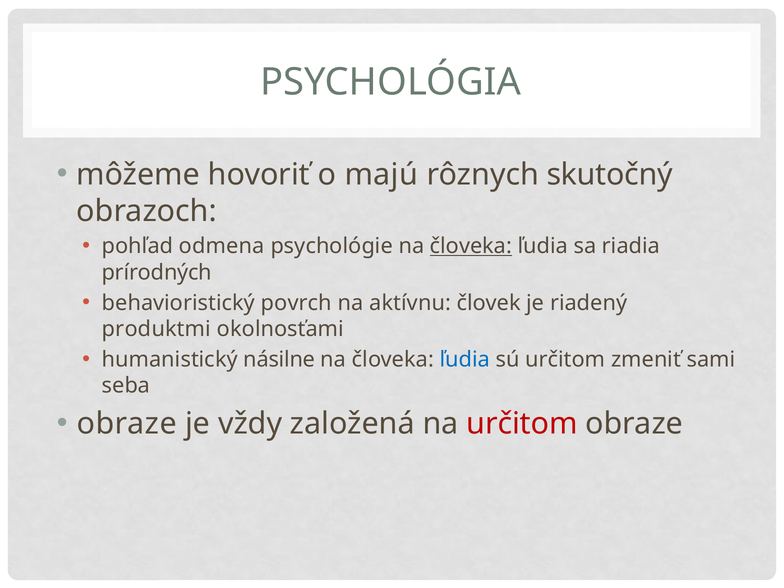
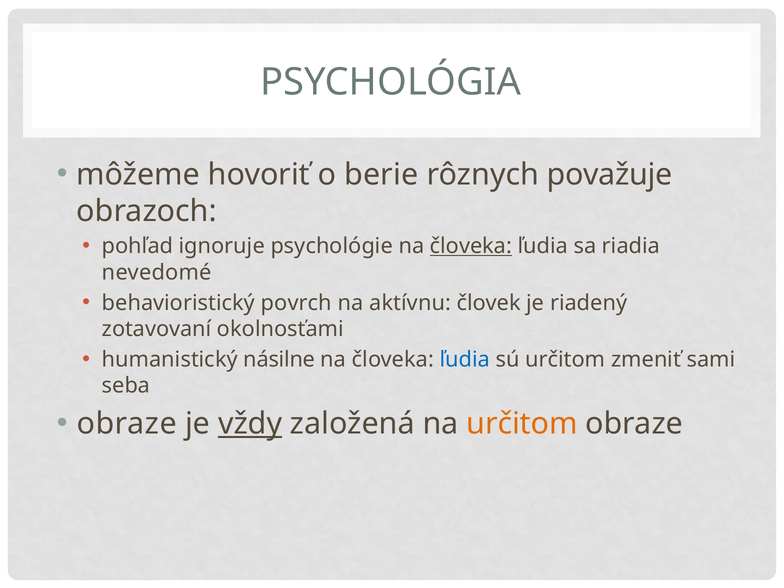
majú: majú -> berie
skutočný: skutočný -> považuje
odmena: odmena -> ignoruje
prírodných: prírodných -> nevedomé
produktmi: produktmi -> zotavovaní
vždy underline: none -> present
určitom at (522, 424) colour: red -> orange
